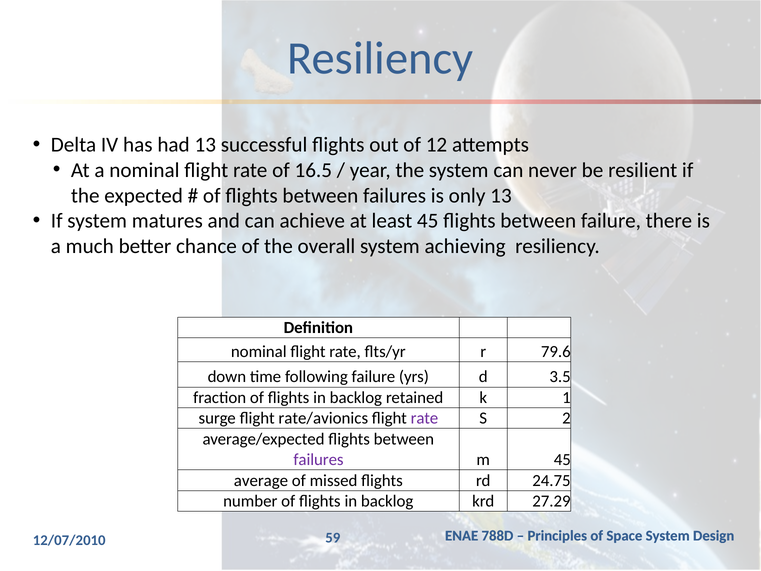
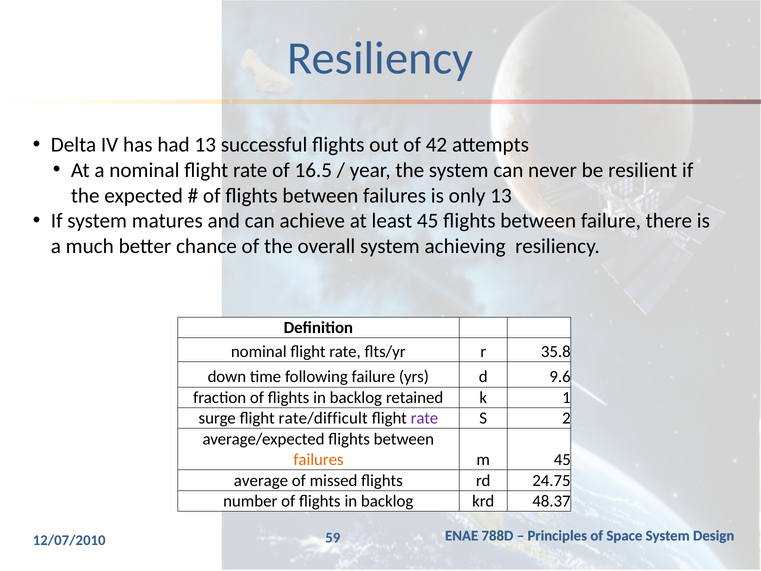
12: 12 -> 42
79.6: 79.6 -> 35.8
3.5: 3.5 -> 9.6
rate/avionics: rate/avionics -> rate/difficult
failures at (318, 460) colour: purple -> orange
27.29: 27.29 -> 48.37
